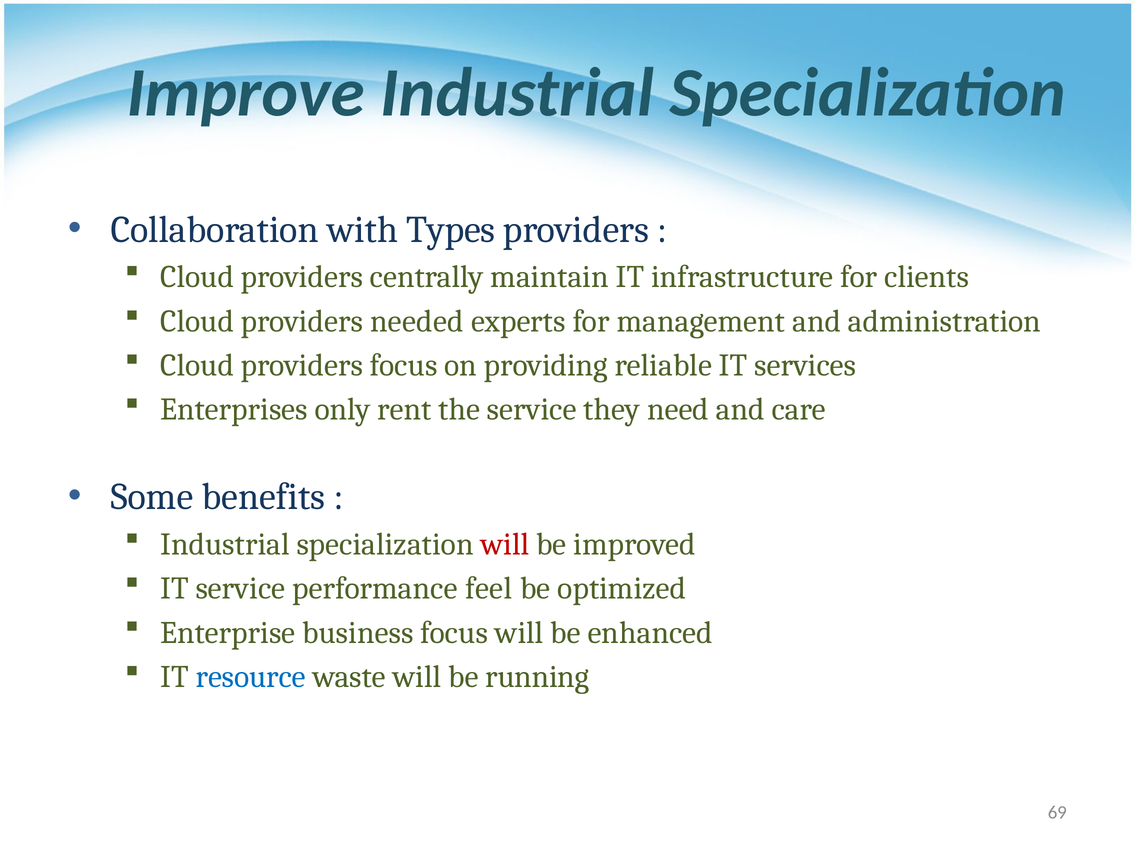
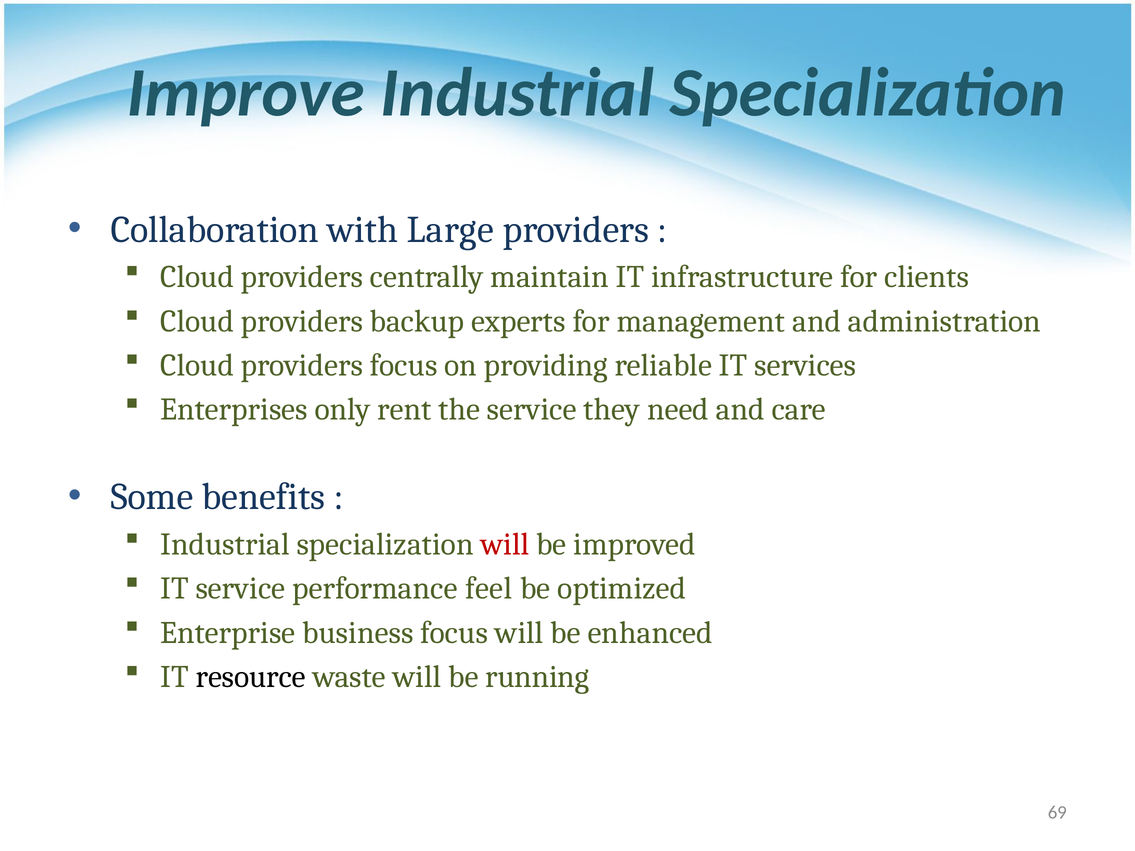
Types: Types -> Large
needed: needed -> backup
resource colour: blue -> black
